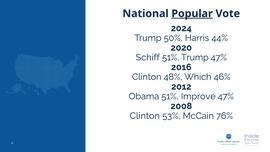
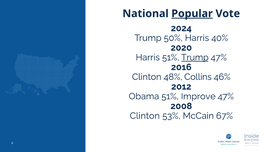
44%: 44% -> 40%
Schiff at (148, 57): Schiff -> Harris
Trump at (195, 57) underline: none -> present
Which: Which -> Collins
76%: 76% -> 67%
